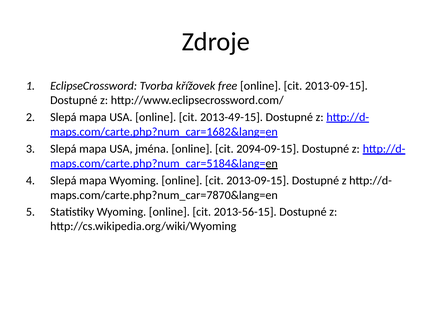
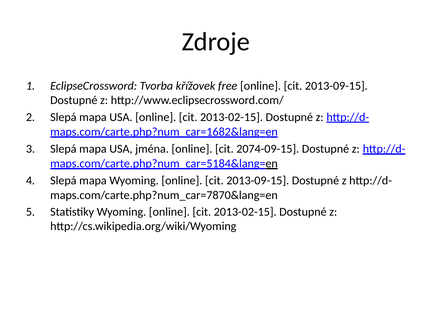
USA online cit 2013-49-15: 2013-49-15 -> 2013-02-15
2094-09-15: 2094-09-15 -> 2074-09-15
Wyoming online cit 2013-56-15: 2013-56-15 -> 2013-02-15
